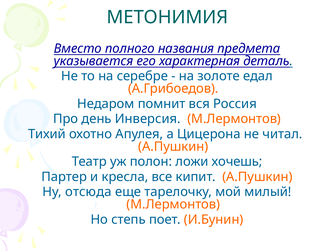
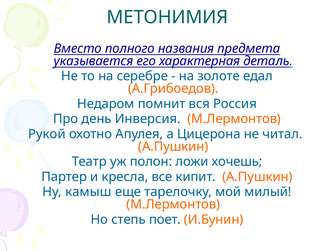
Тихий: Тихий -> Рукой
отсюда: отсюда -> камыш
